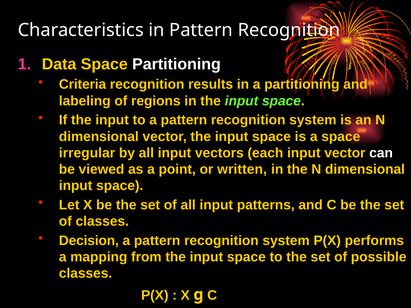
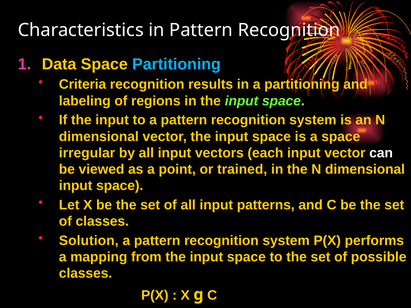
Partitioning at (176, 64) colour: white -> light blue
written: written -> trained
Decision: Decision -> Solution
